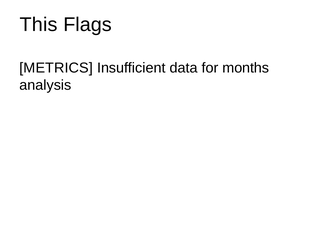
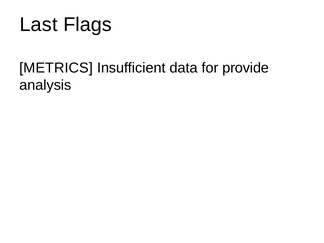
This: This -> Last
months: months -> provide
